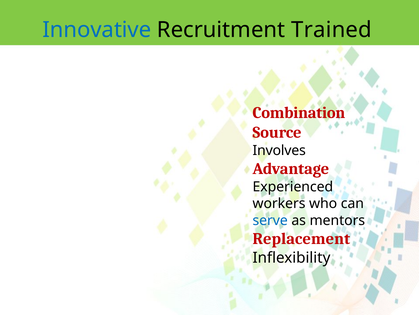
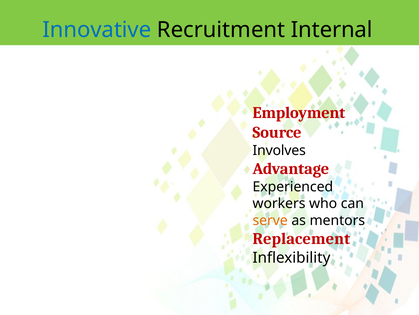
Trained: Trained -> Internal
Combination: Combination -> Employment
serve colour: blue -> orange
